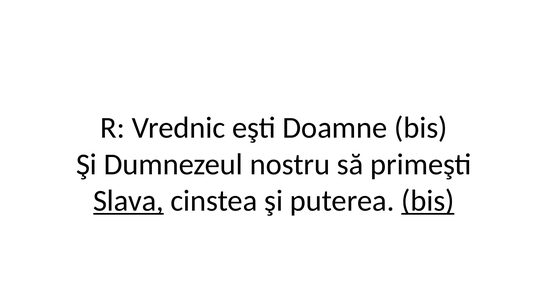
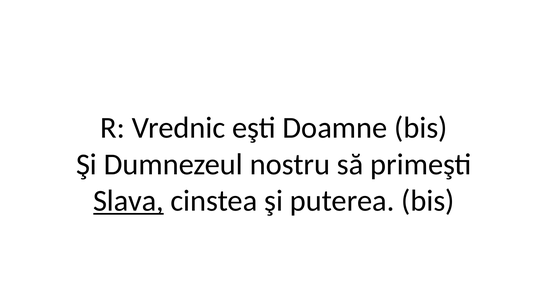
bis at (428, 201) underline: present -> none
